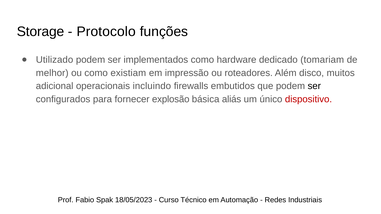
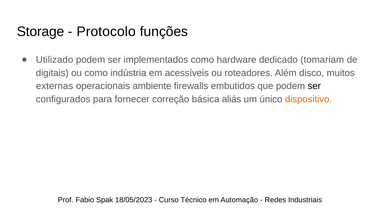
melhor: melhor -> digitais
existiam: existiam -> indústria
impressão: impressão -> acessíveis
adicional: adicional -> externas
incluindo: incluindo -> ambiente
explosão: explosão -> correção
dispositivo colour: red -> orange
